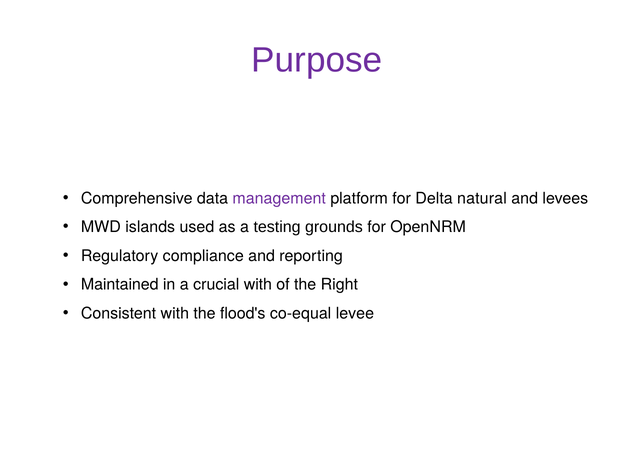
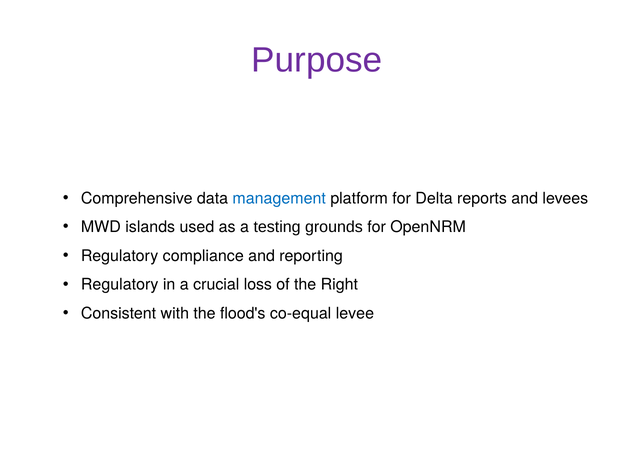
management colour: purple -> blue
natural: natural -> reports
Maintained at (120, 285): Maintained -> Regulatory
crucial with: with -> loss
